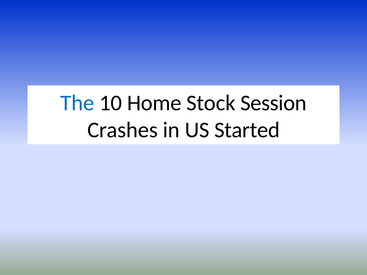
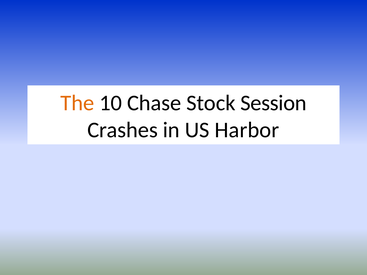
The colour: blue -> orange
Home: Home -> Chase
Started: Started -> Harbor
